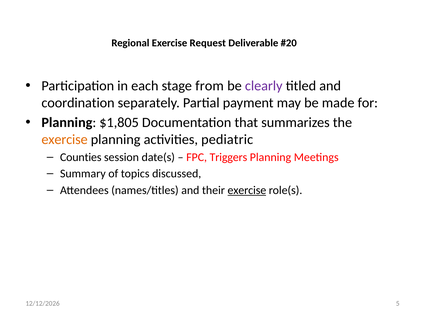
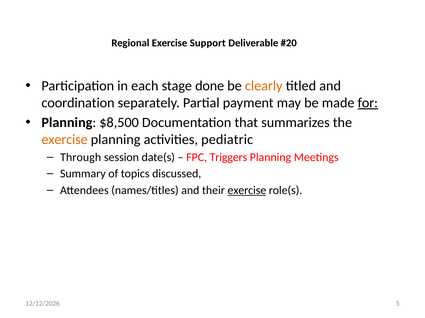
Request: Request -> Support
from: from -> done
clearly colour: purple -> orange
for underline: none -> present
$1,805: $1,805 -> $8,500
Counties: Counties -> Through
